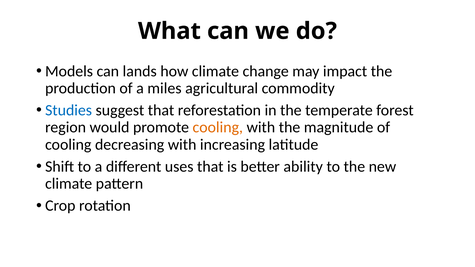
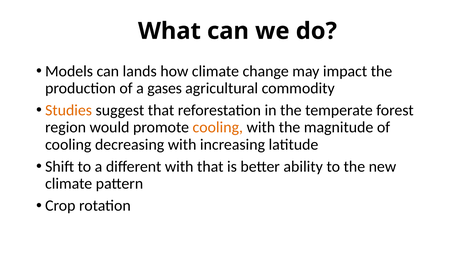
miles: miles -> gases
Studies colour: blue -> orange
different uses: uses -> with
